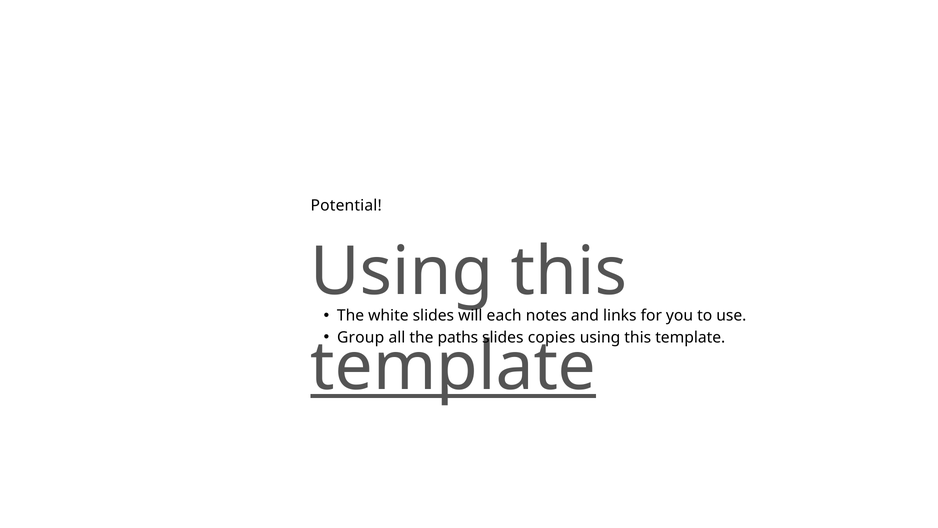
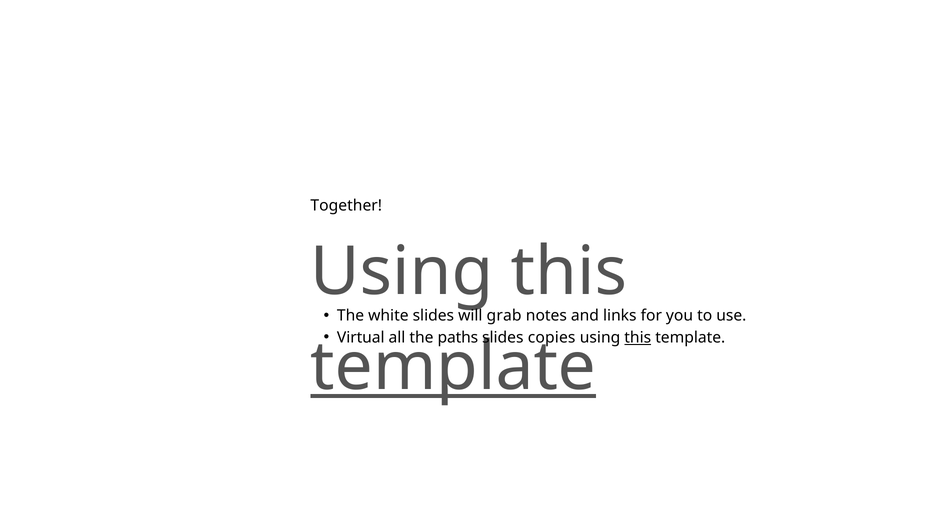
Potential: Potential -> Together
each: each -> grab
Group: Group -> Virtual
this at (638, 337) underline: none -> present
